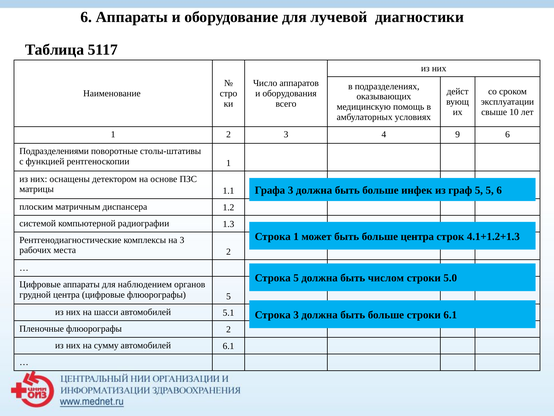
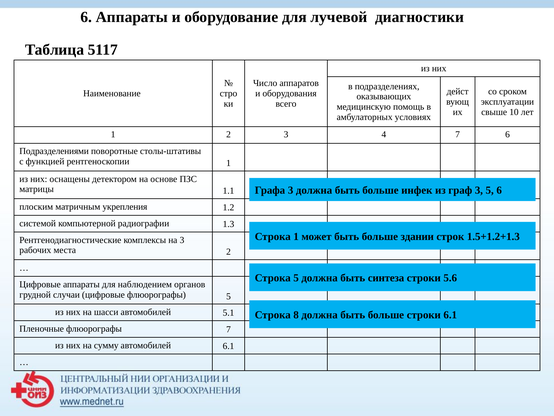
4 9: 9 -> 7
граф 5: 5 -> 3
диспансера: диспансера -> укрепления
больше центра: центра -> здании
4.1+1.2+1.3: 4.1+1.2+1.3 -> 1.5+1.2+1.3
числом: числом -> синтеза
5.0: 5.0 -> 5.6
грудной центра: центра -> случаи
Строка 3: 3 -> 8
флюорографы 2: 2 -> 7
